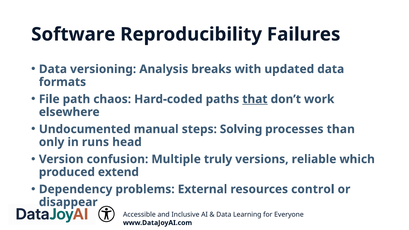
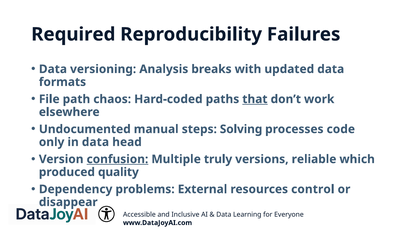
Software: Software -> Required
than: than -> code
in runs: runs -> data
confusion underline: none -> present
extend: extend -> quality
